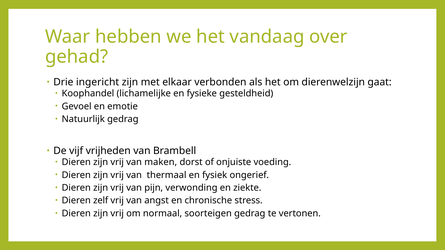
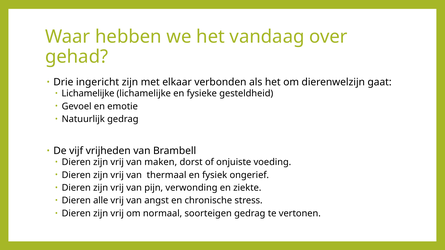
Koophandel at (88, 94): Koophandel -> Lichamelijke
zelf: zelf -> alle
